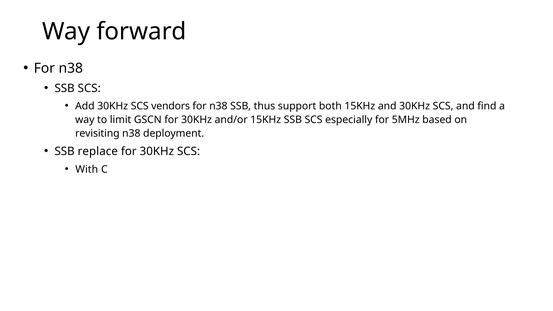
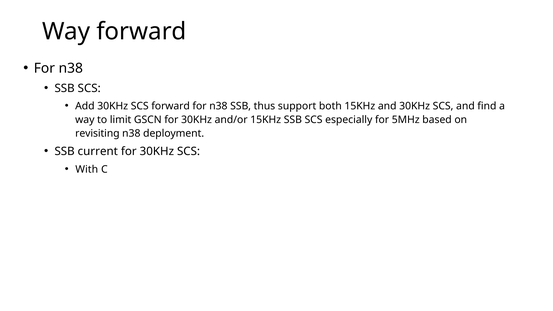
SCS vendors: vendors -> forward
replace: replace -> current
